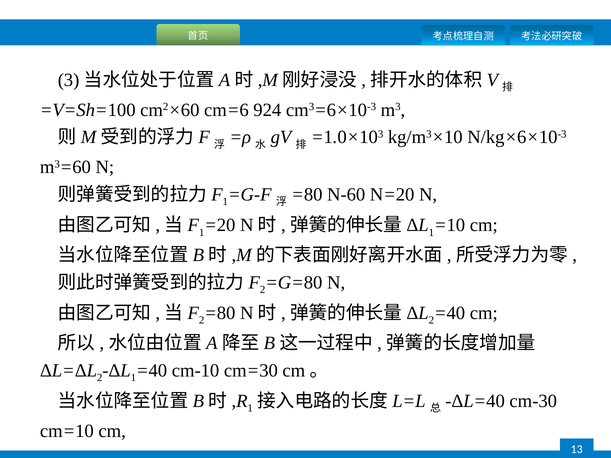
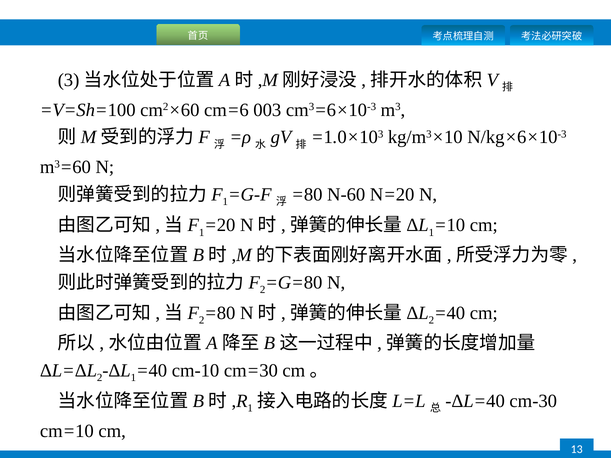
924: 924 -> 003
